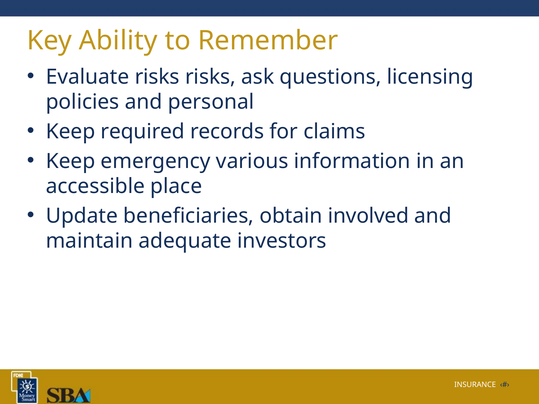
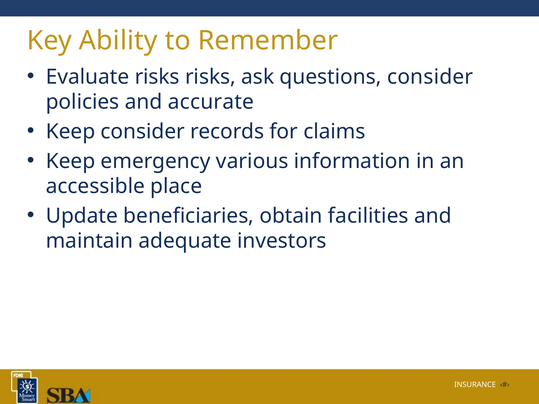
questions licensing: licensing -> consider
personal: personal -> accurate
Keep required: required -> consider
involved: involved -> facilities
